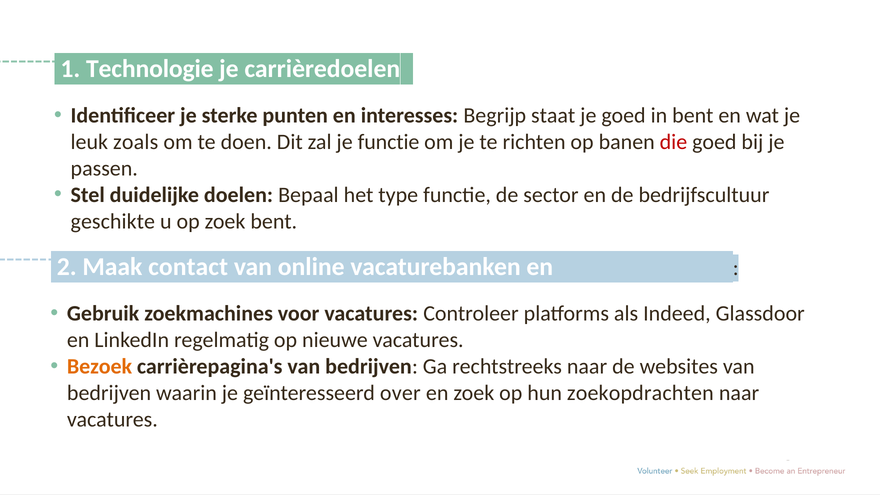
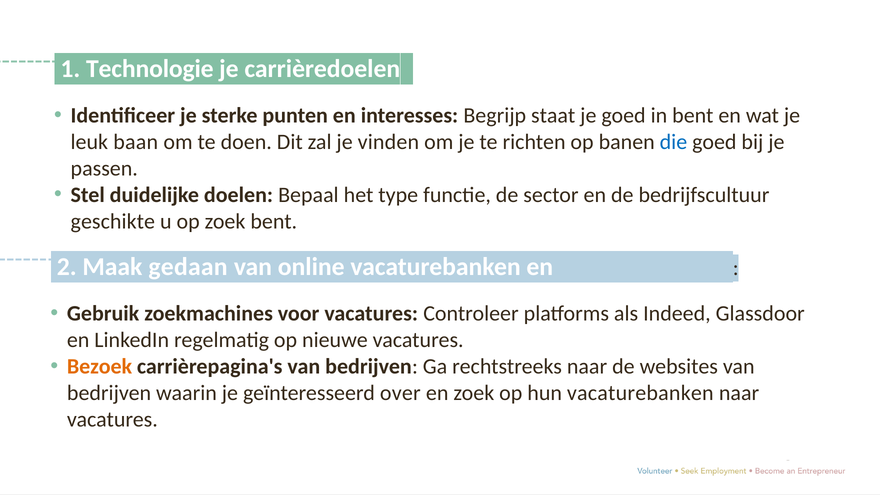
zoals: zoals -> baan
je functie: functie -> vinden
die colour: red -> blue
contact: contact -> gedaan
hun zoekopdrachten: zoekopdrachten -> vacaturebanken
